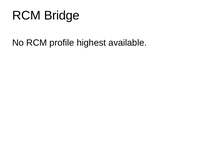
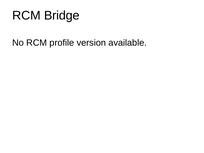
highest: highest -> version
